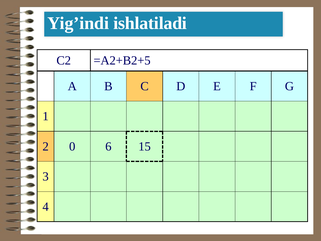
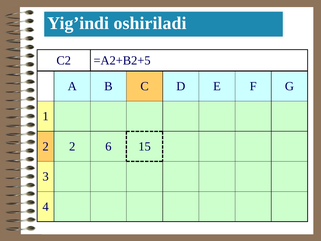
ishlatiladi: ishlatiladi -> oshiriladi
2 0: 0 -> 2
